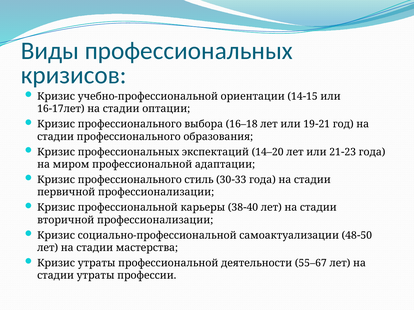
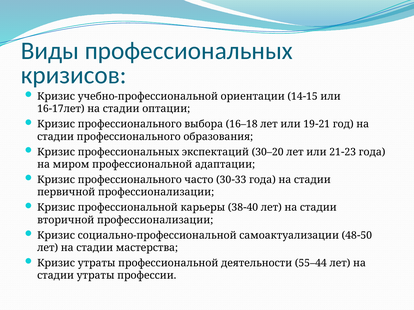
14–20: 14–20 -> 30–20
стиль: стиль -> часто
55–67: 55–67 -> 55–44
